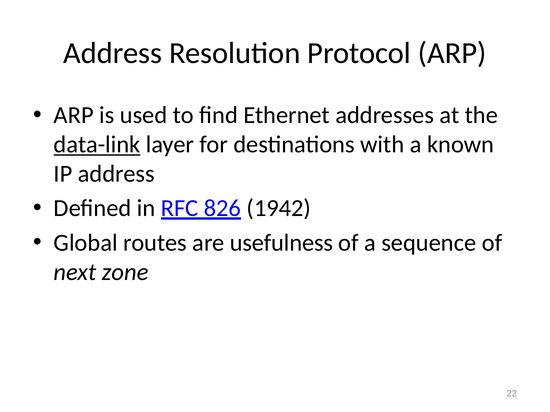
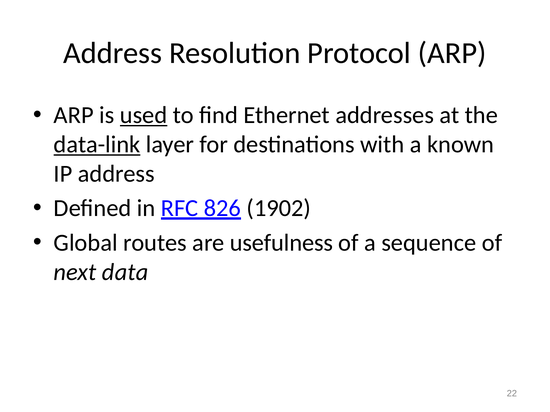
used underline: none -> present
1942: 1942 -> 1902
zone: zone -> data
